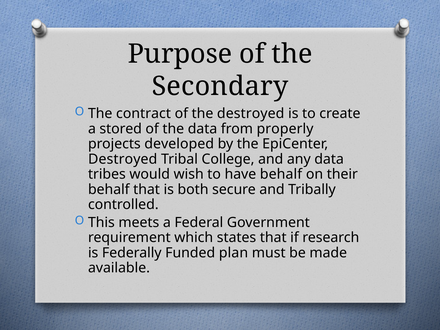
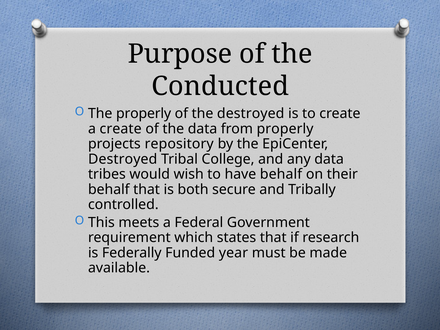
Secondary: Secondary -> Conducted
The contract: contract -> properly
a stored: stored -> create
developed: developed -> repository
plan: plan -> year
